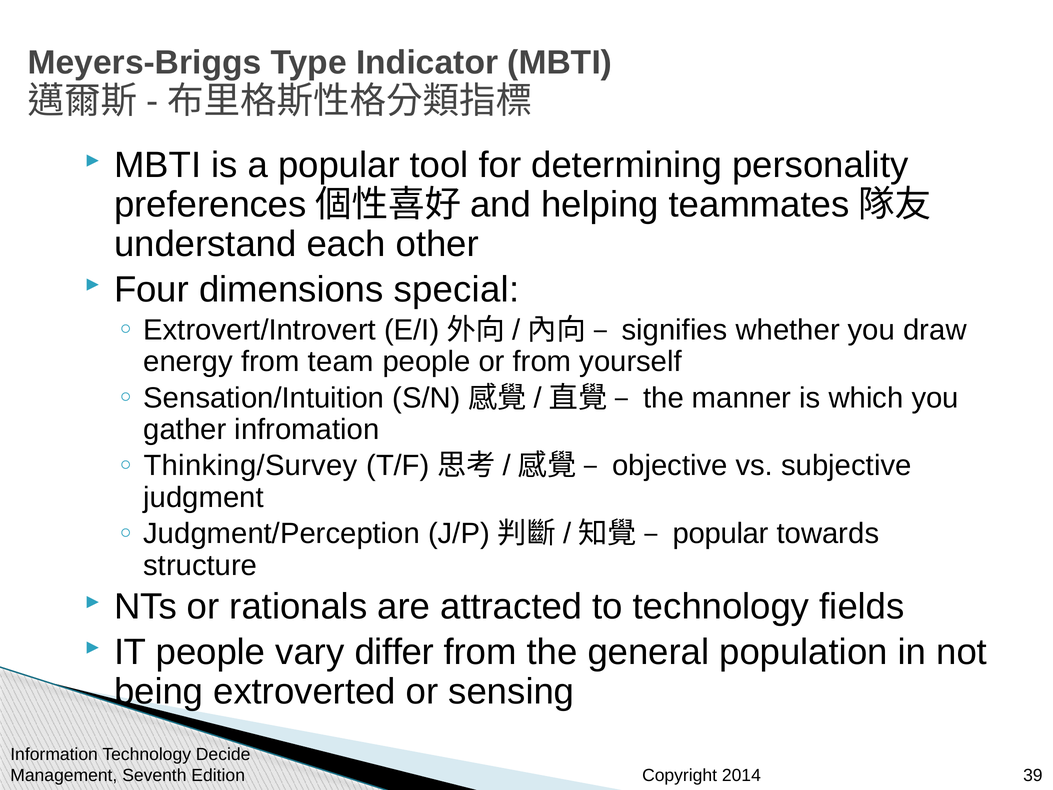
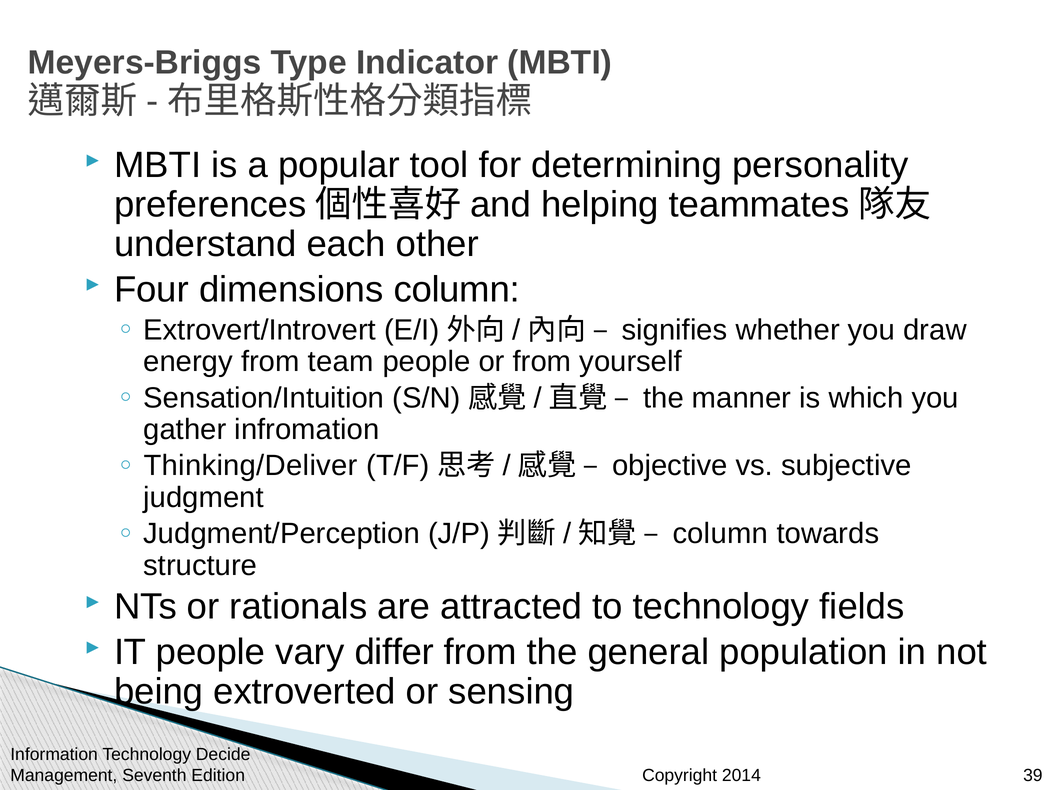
dimensions special: special -> column
Thinking/Survey: Thinking/Survey -> Thinking/Deliver
popular at (721, 534): popular -> column
